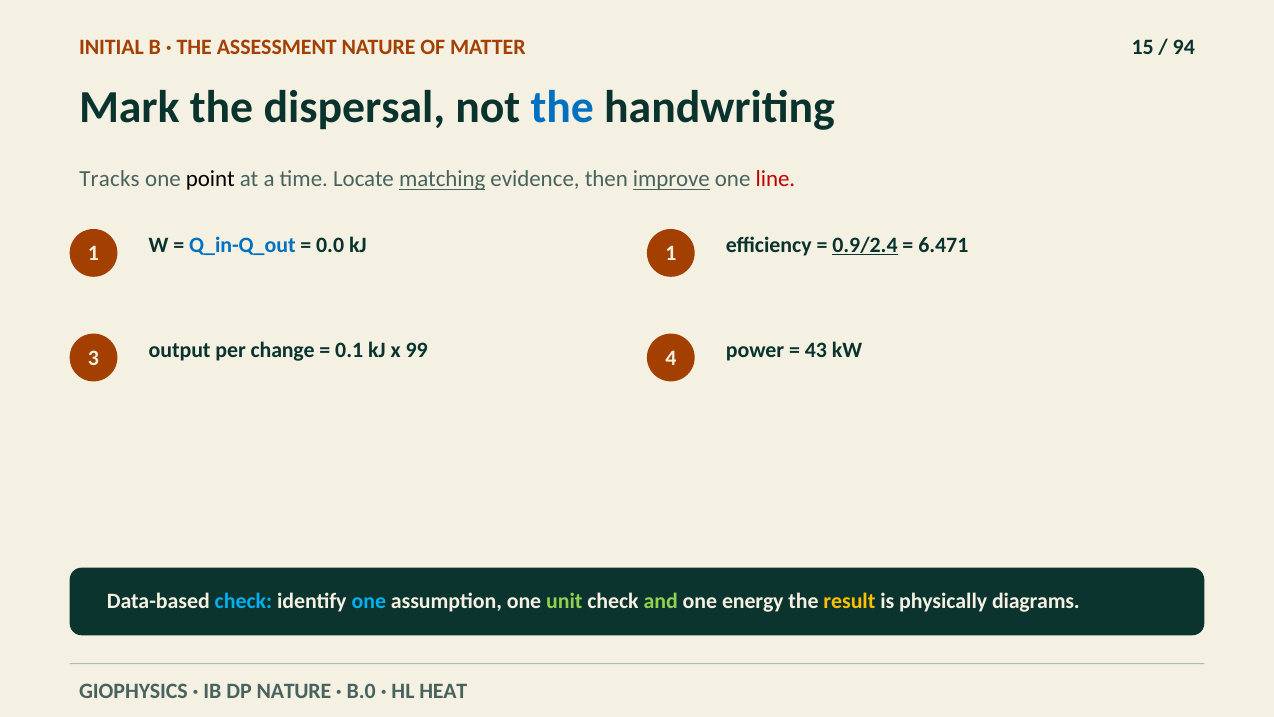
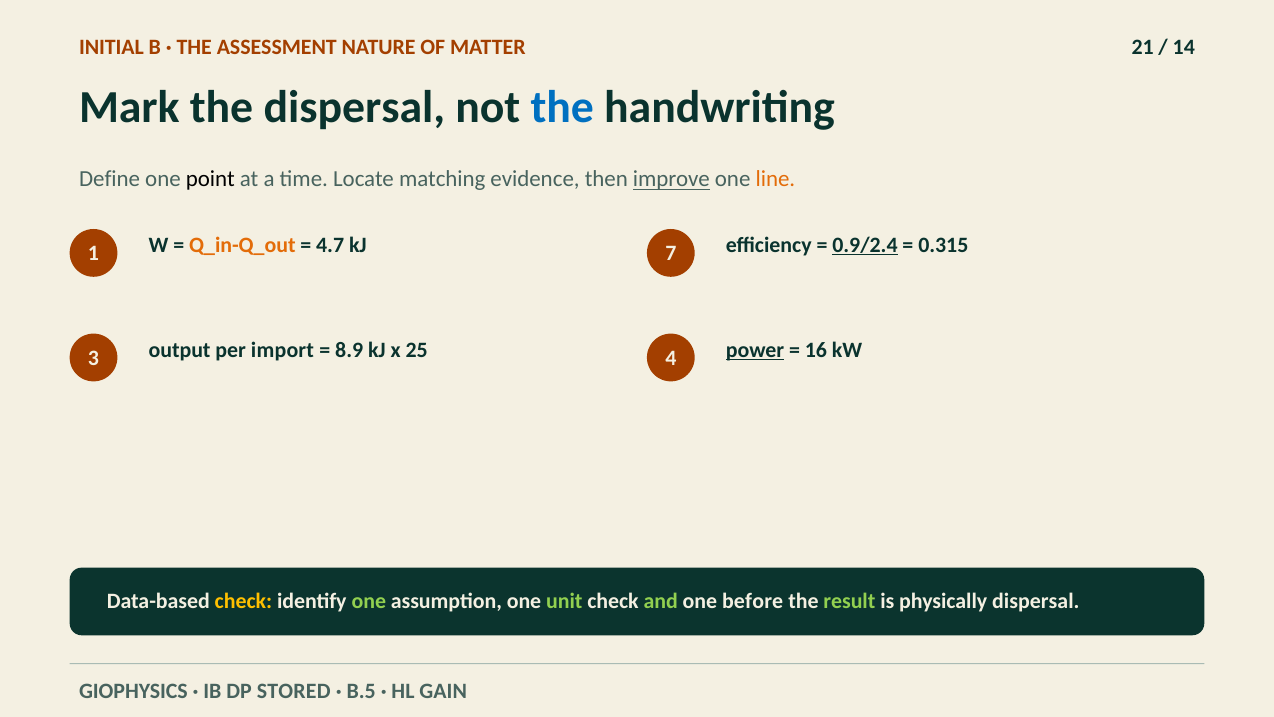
15: 15 -> 21
94: 94 -> 14
Tracks: Tracks -> Define
matching underline: present -> none
line colour: red -> orange
Q_in-Q_out colour: blue -> orange
0.0: 0.0 -> 4.7
kJ 1: 1 -> 7
6.471: 6.471 -> 0.315
change: change -> import
0.1: 0.1 -> 8.9
99: 99 -> 25
power underline: none -> present
43: 43 -> 16
check at (243, 601) colour: light blue -> yellow
one at (369, 601) colour: light blue -> light green
energy: energy -> before
result colour: yellow -> light green
physically diagrams: diagrams -> dispersal
DP NATURE: NATURE -> STORED
B.0: B.0 -> B.5
HEAT: HEAT -> GAIN
